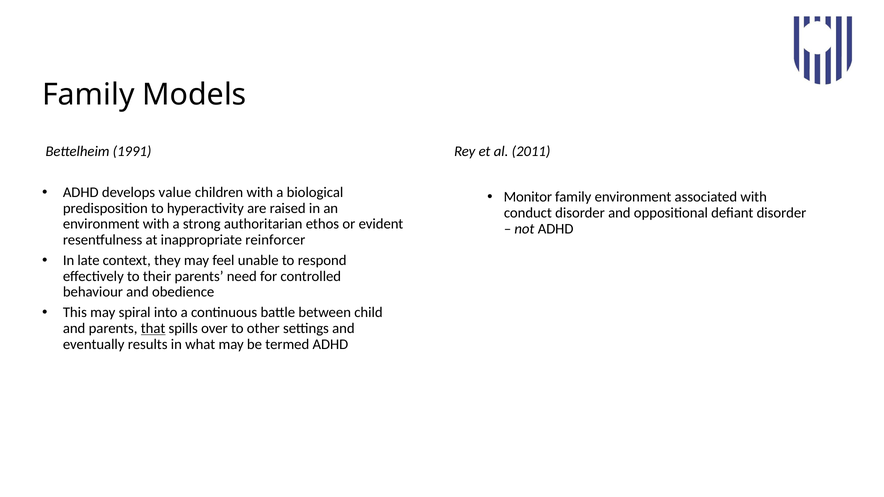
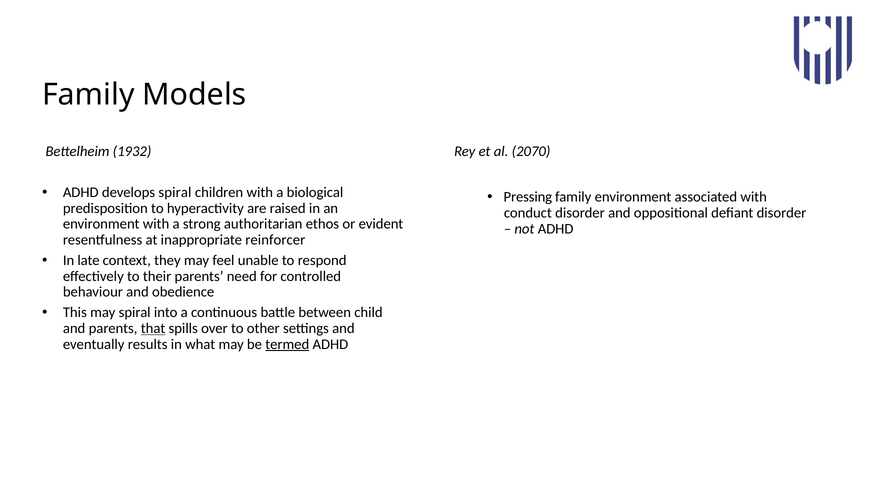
1991: 1991 -> 1932
2011: 2011 -> 2070
develops value: value -> spiral
Monitor: Monitor -> Pressing
termed underline: none -> present
